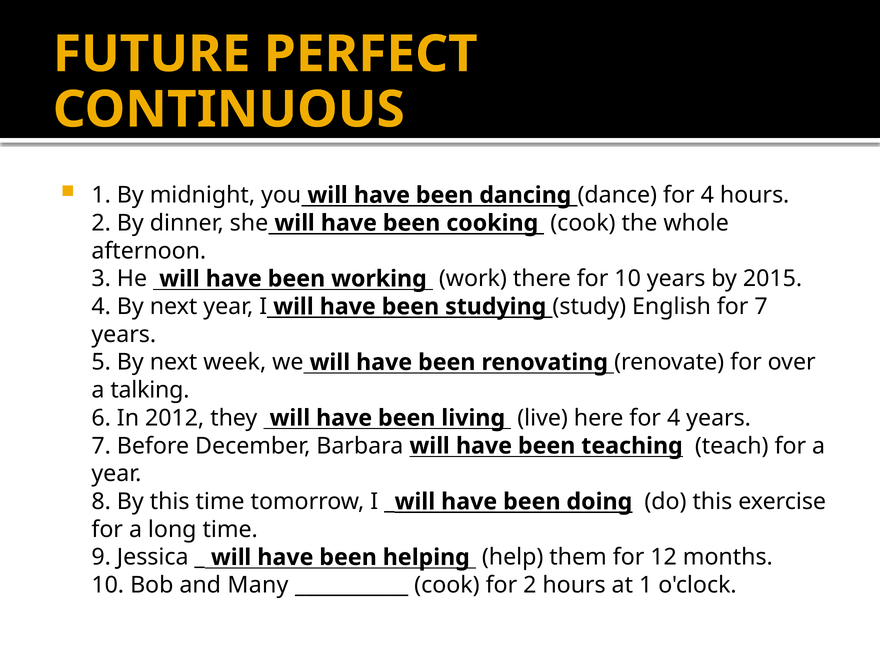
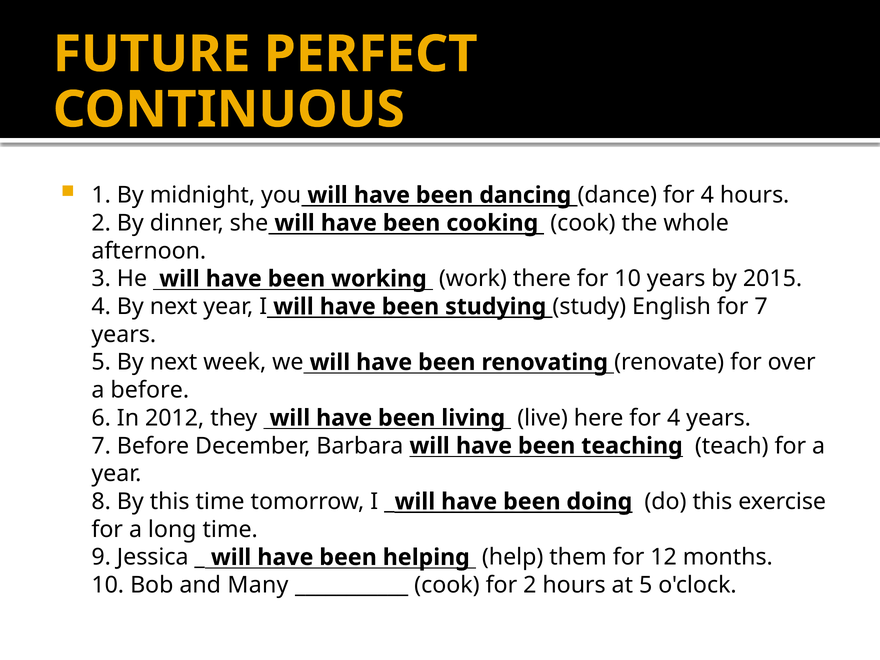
a talking: talking -> before
at 1: 1 -> 5
